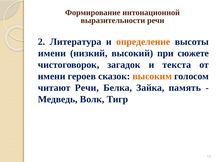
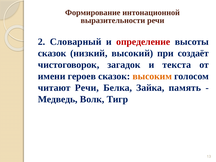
Литература: Литература -> Словарный
определение colour: orange -> red
имени at (52, 53): имени -> сказок
сюжете: сюжете -> создаёт
